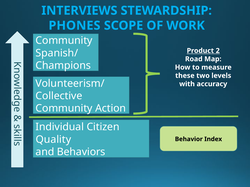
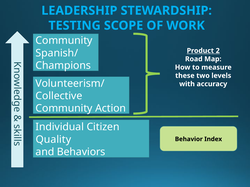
INTERVIEWS: INTERVIEWS -> LEADERSHIP
PHONES: PHONES -> TESTING
